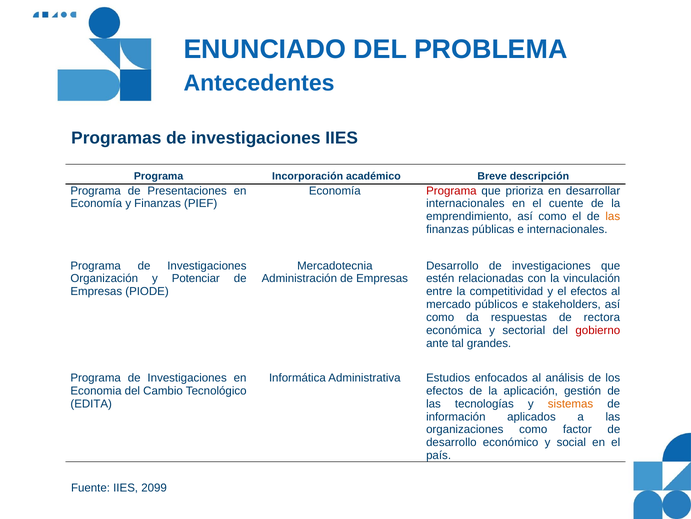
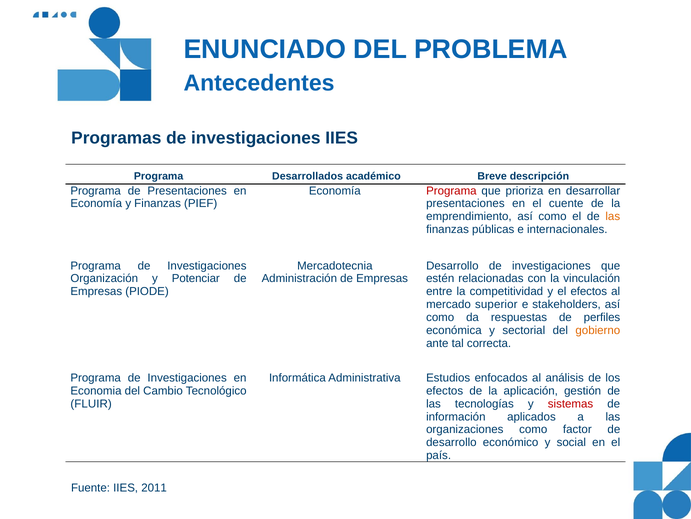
Incorporación: Incorporación -> Desarrollados
internacionales at (465, 203): internacionales -> presentaciones
públicos: públicos -> superior
rectora: rectora -> perfiles
gobierno colour: red -> orange
grandes: grandes -> correcta
EDITA: EDITA -> FLUIR
sistemas colour: orange -> red
2099: 2099 -> 2011
